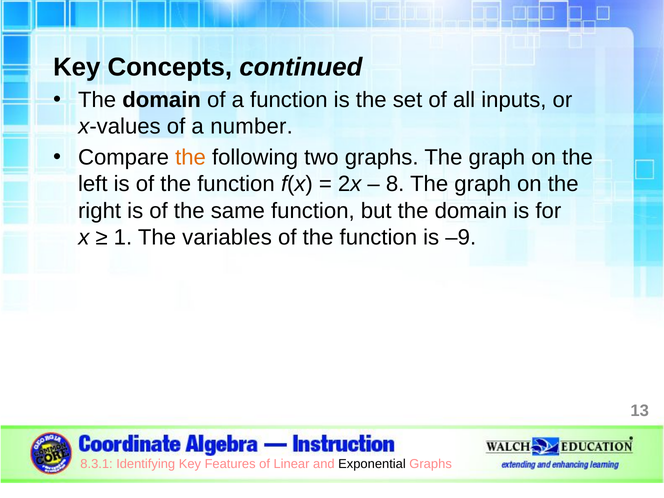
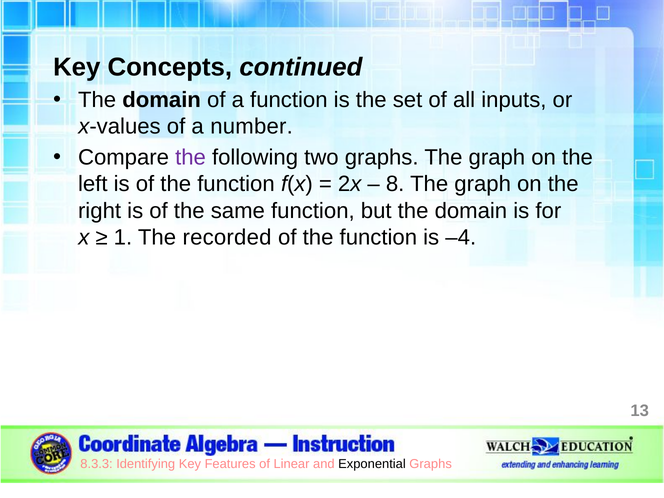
the at (191, 158) colour: orange -> purple
variables: variables -> recorded
–9: –9 -> –4
8.3.1: 8.3.1 -> 8.3.3
